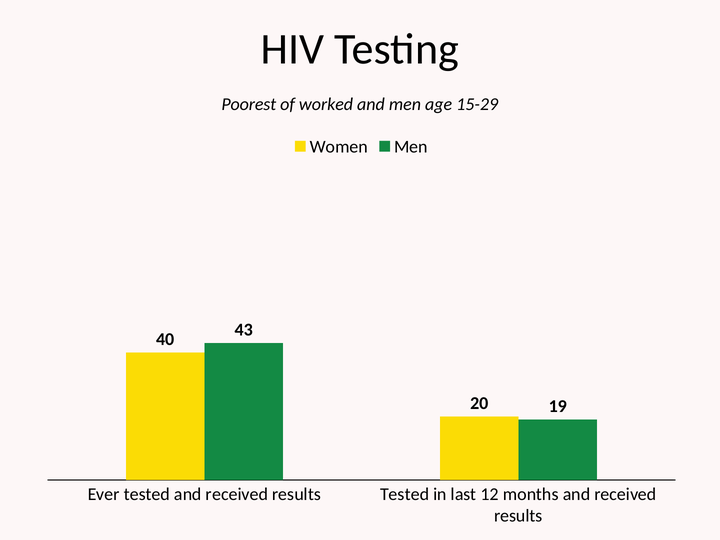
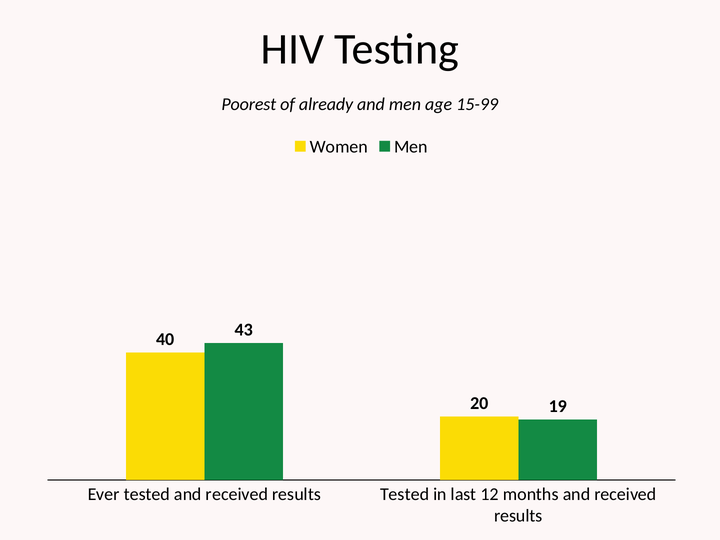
worked: worked -> already
15-29: 15-29 -> 15-99
